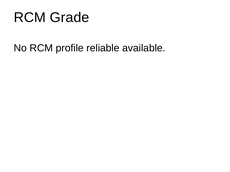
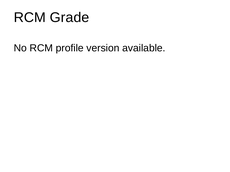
reliable: reliable -> version
